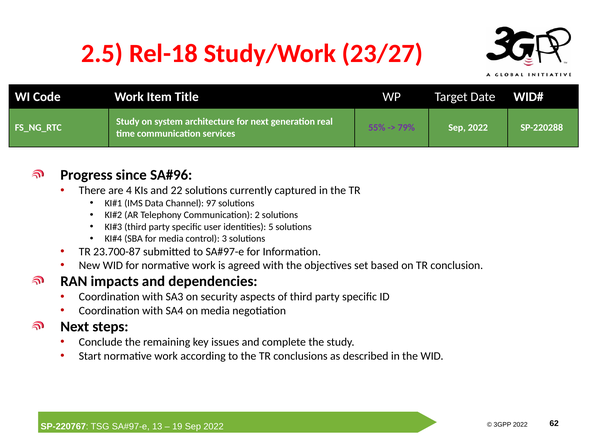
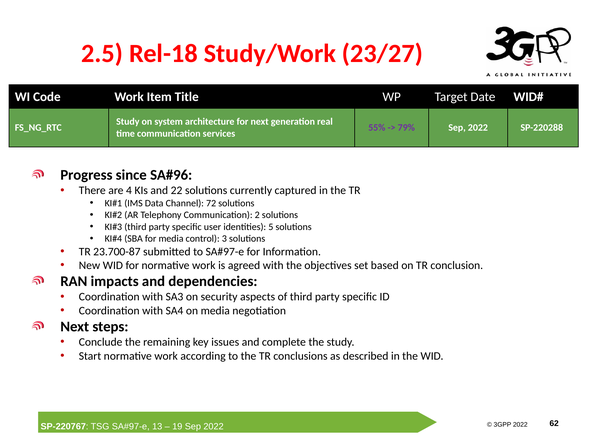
97: 97 -> 72
